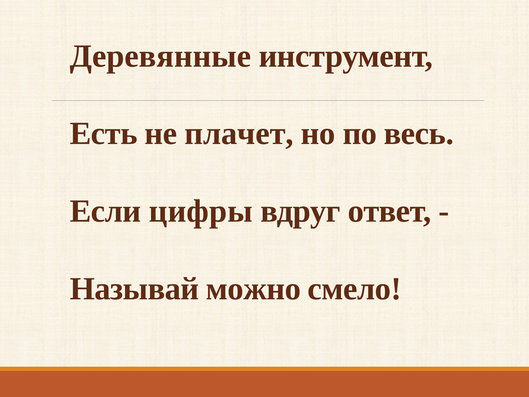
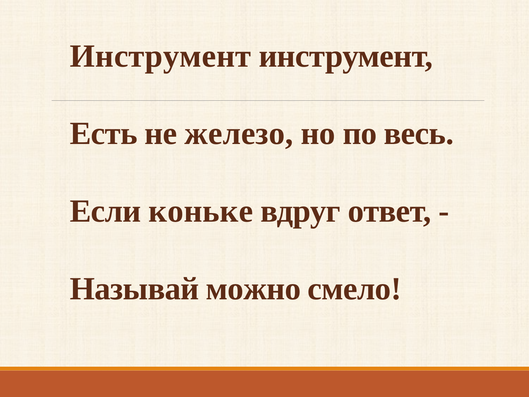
Деревянные at (161, 56): Деревянные -> Инструмент
плачет: плачет -> железо
цифры: цифры -> коньке
